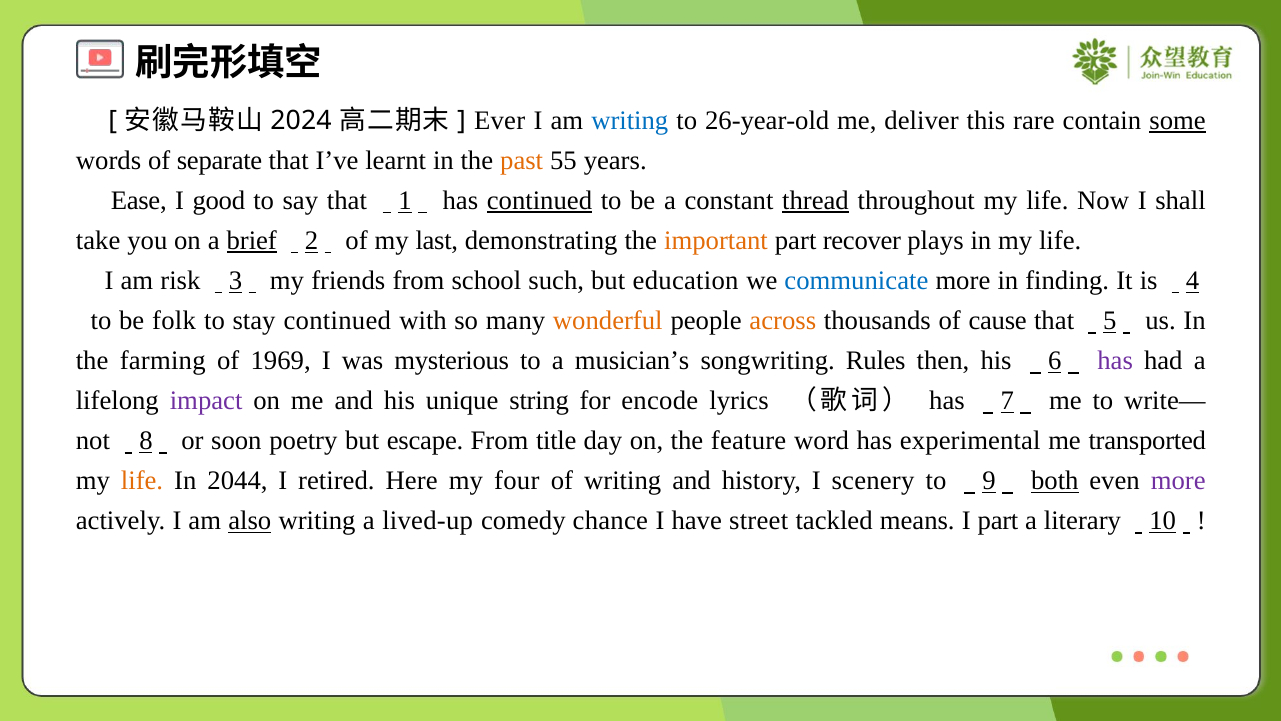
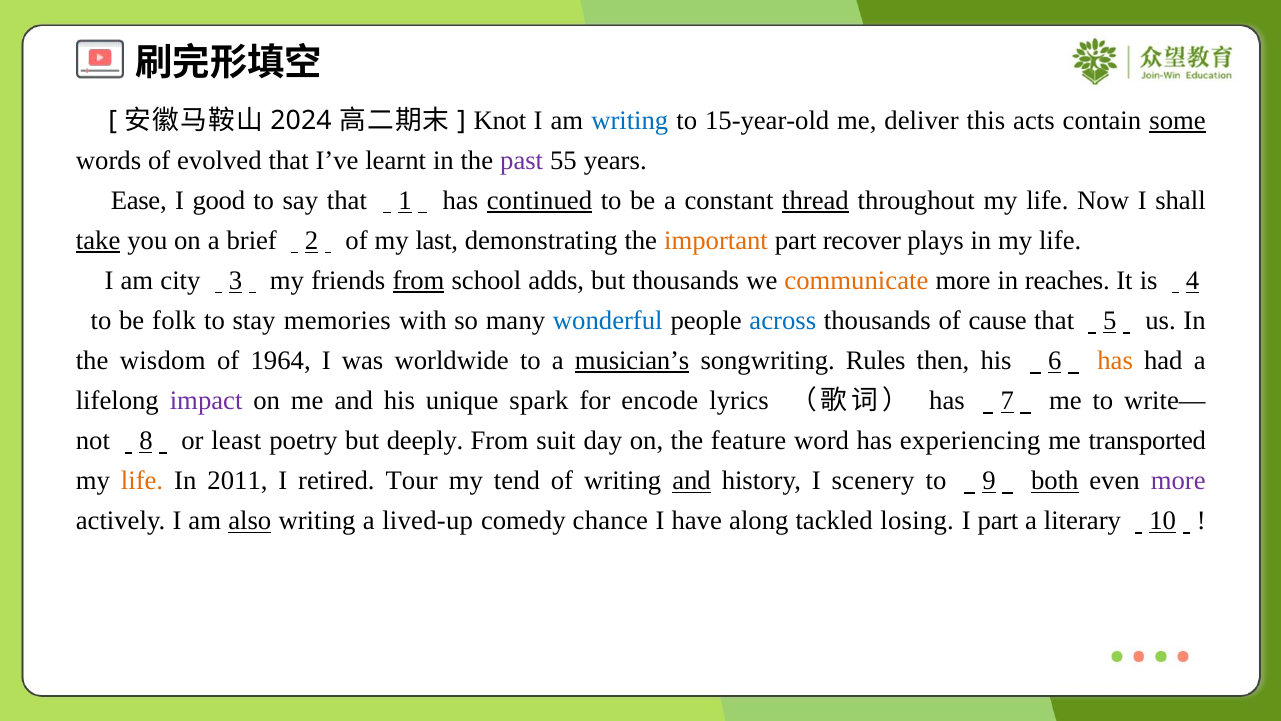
Ever: Ever -> Knot
26-year-old: 26-year-old -> 15-year-old
rare: rare -> acts
separate: separate -> evolved
past colour: orange -> purple
take underline: none -> present
brief underline: present -> none
risk: risk -> city
from at (418, 281) underline: none -> present
such: such -> adds
but education: education -> thousands
communicate colour: blue -> orange
finding: finding -> reaches
stay continued: continued -> memories
wonderful colour: orange -> blue
across colour: orange -> blue
farming: farming -> wisdom
1969: 1969 -> 1964
mysterious: mysterious -> worldwide
musician’s underline: none -> present
has at (1115, 361) colour: purple -> orange
string: string -> spark
soon: soon -> least
escape: escape -> deeply
title: title -> suit
experimental: experimental -> experiencing
2044: 2044 -> 2011
Here: Here -> Tour
four: four -> tend
and at (692, 481) underline: none -> present
street: street -> along
means: means -> losing
